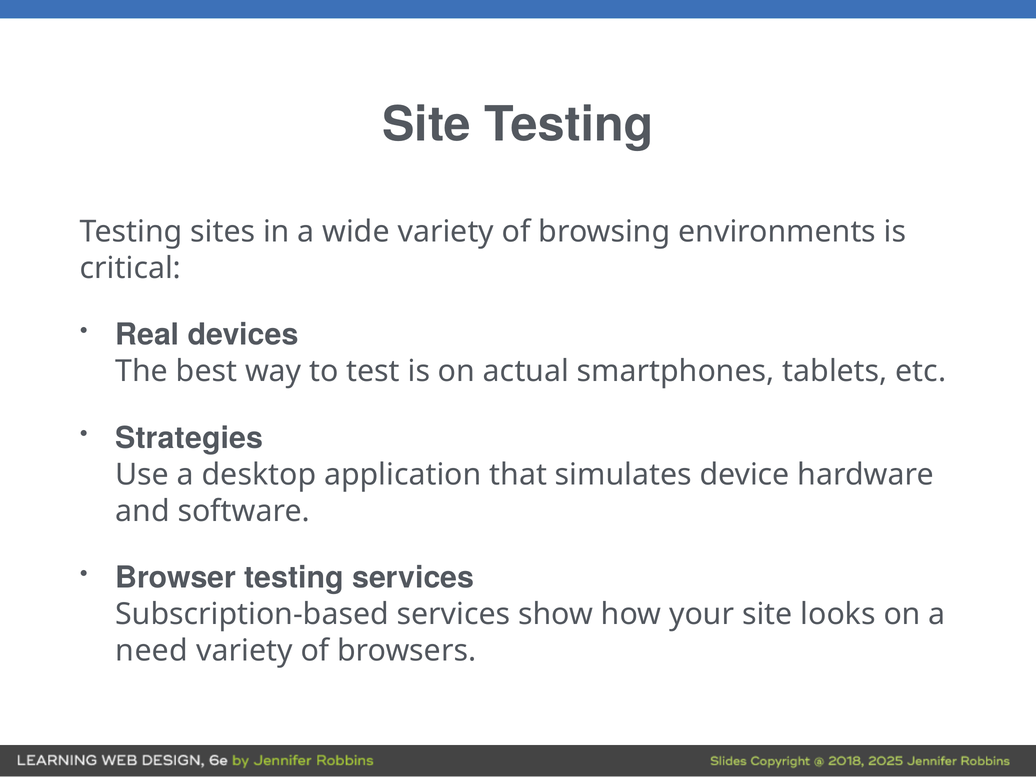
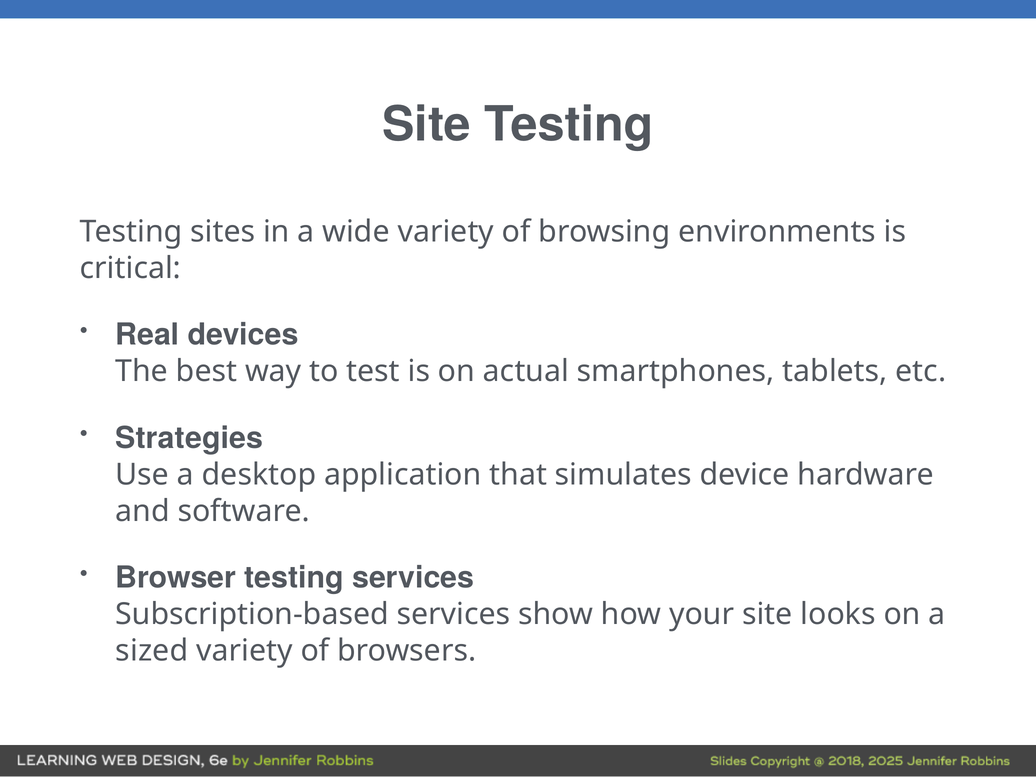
need: need -> sized
